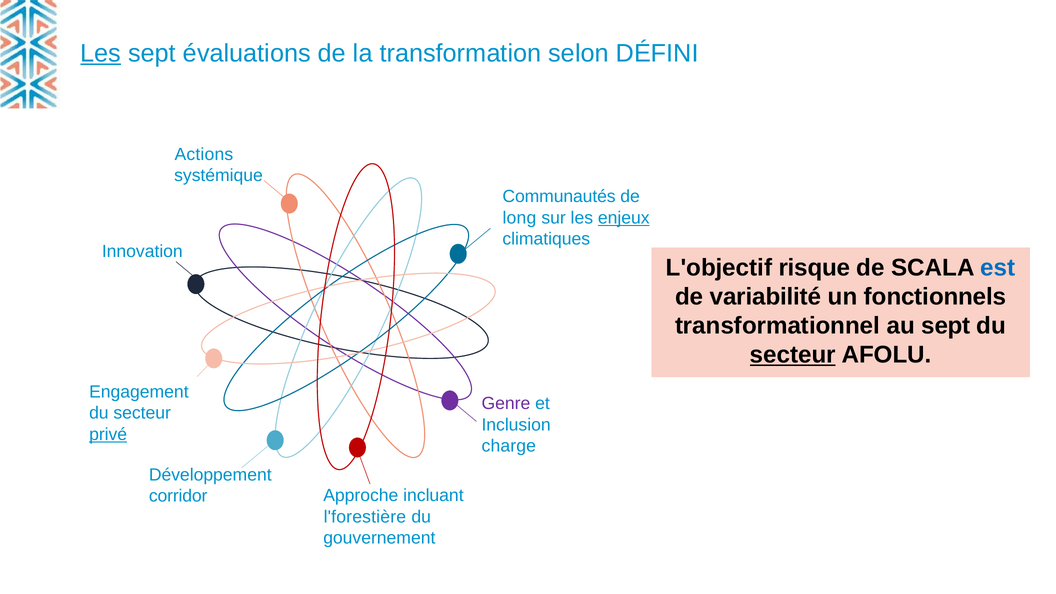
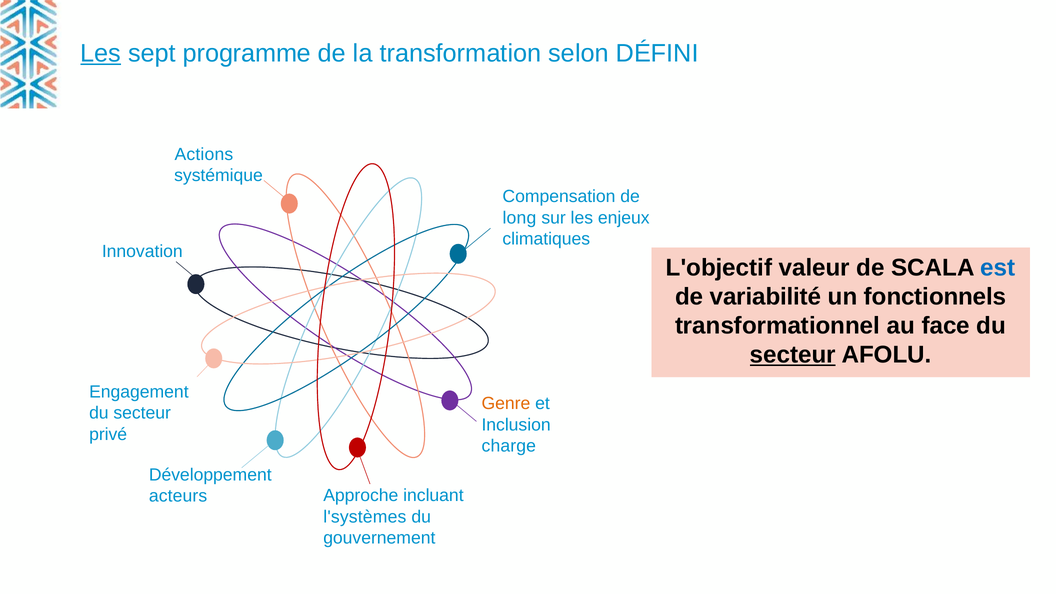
évaluations: évaluations -> programme
Communautés: Communautés -> Compensation
enjeux underline: present -> none
risque: risque -> valeur
au sept: sept -> face
Genre colour: purple -> orange
privé underline: present -> none
corridor: corridor -> acteurs
l'forestière: l'forestière -> l'systèmes
